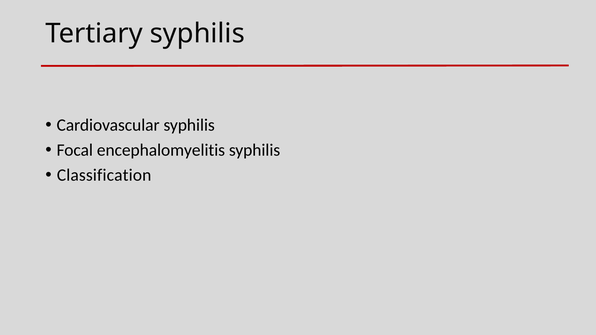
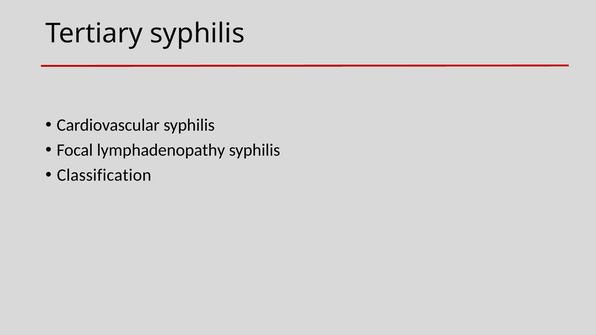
encephalomyelitis: encephalomyelitis -> lymphadenopathy
